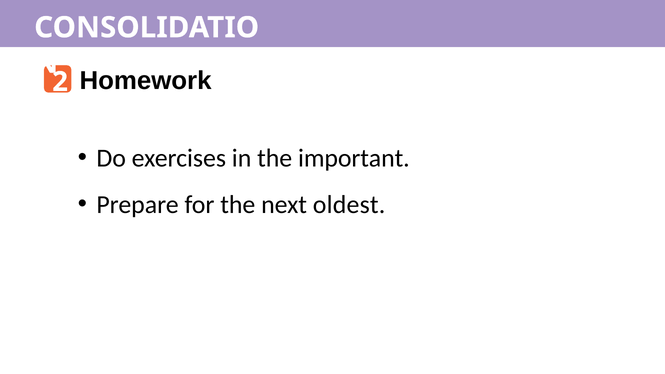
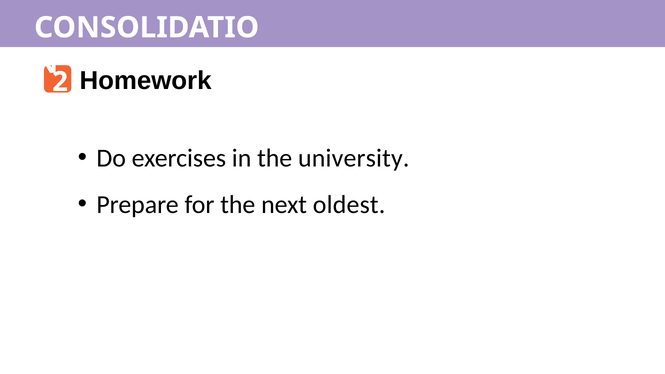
important: important -> university
